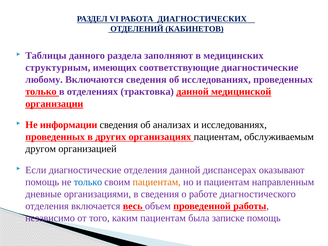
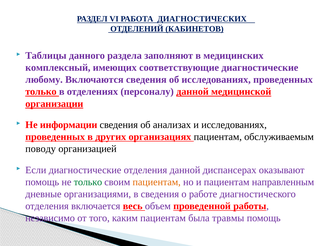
структурным: структурным -> комплексный
трактовка: трактовка -> персоналу
другом: другом -> поводу
только at (88, 182) colour: blue -> green
записке: записке -> травмы
